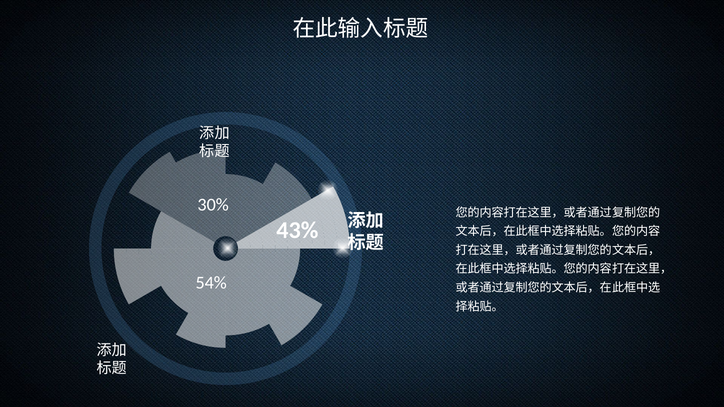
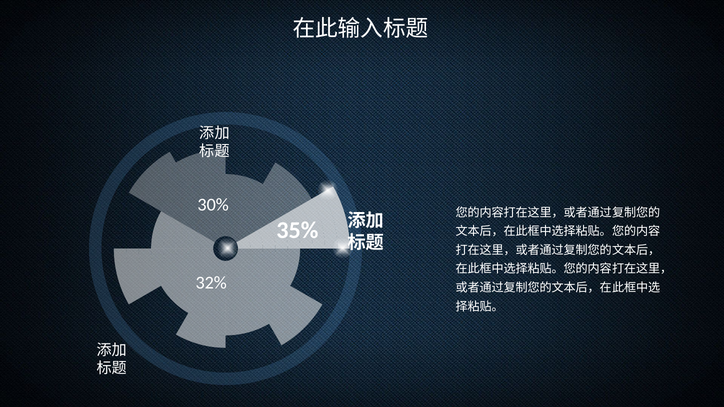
43%: 43% -> 35%
54%: 54% -> 32%
